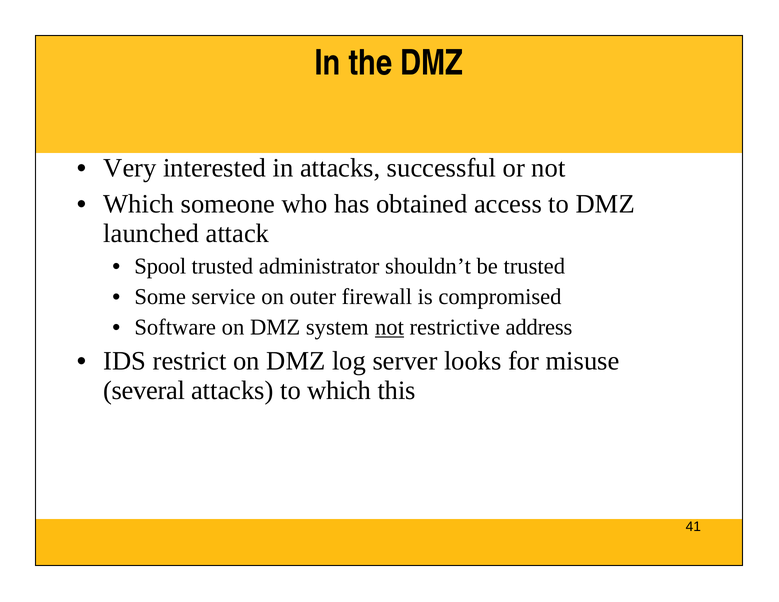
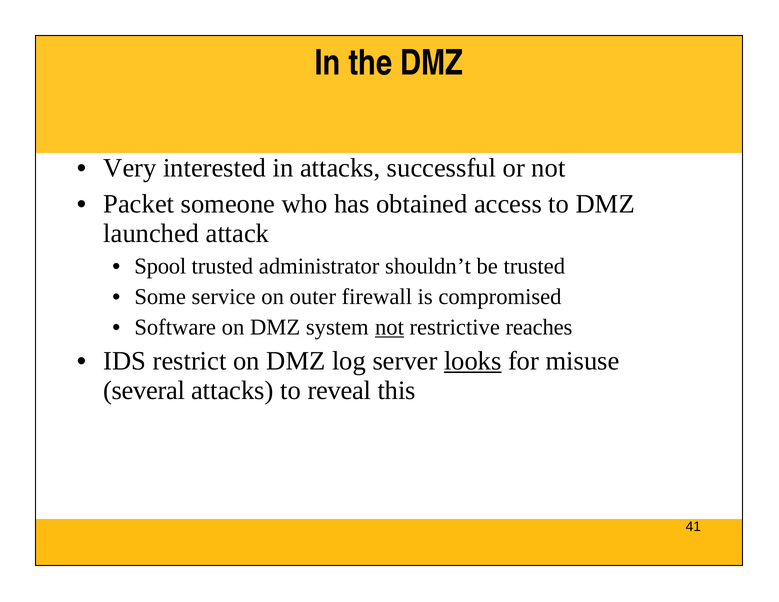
Which at (139, 204): Which -> Packet
address: address -> reaches
looks underline: none -> present
to which: which -> reveal
